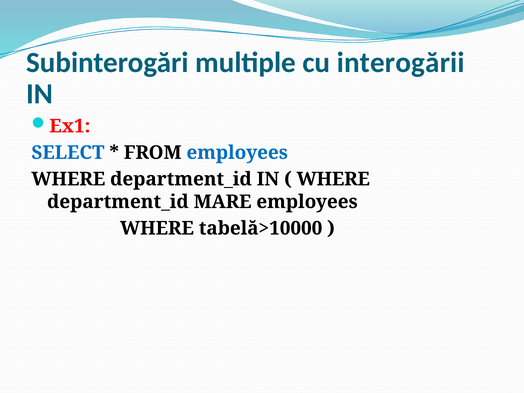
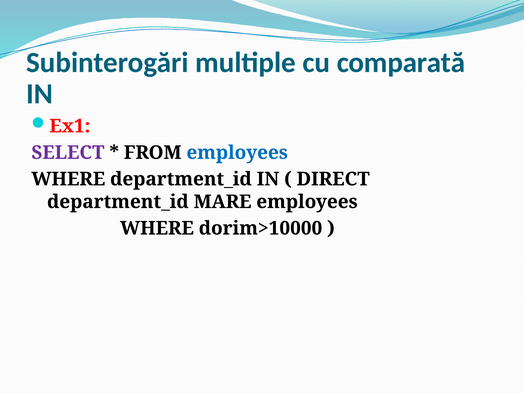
interogării: interogării -> comparată
SELECT colour: blue -> purple
WHERE at (333, 179): WHERE -> DIRECT
tabelă>10000: tabelă>10000 -> dorim>10000
